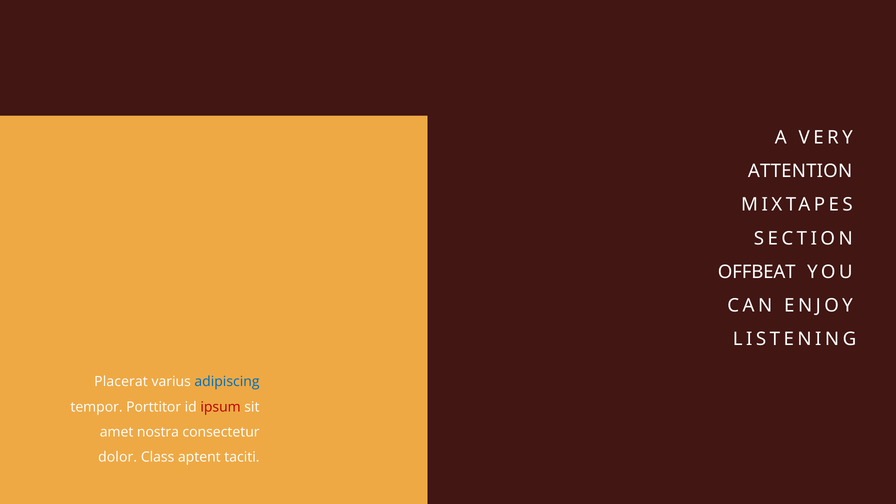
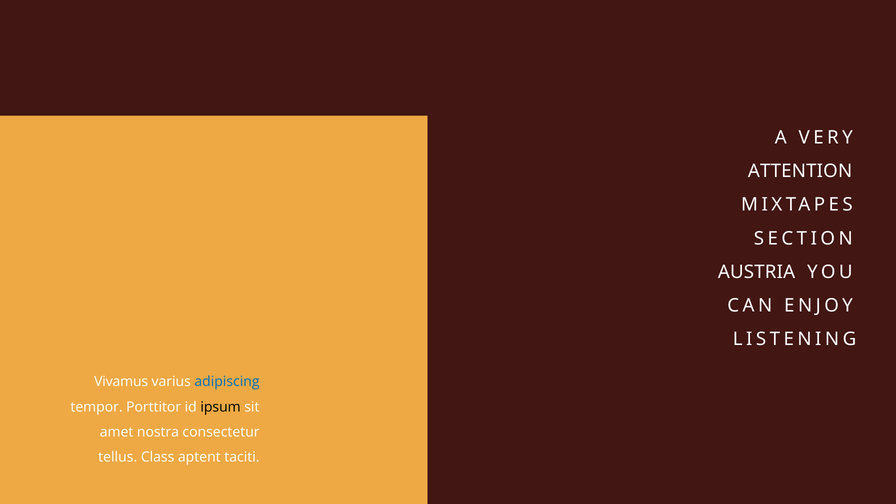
OFFBEAT: OFFBEAT -> AUSTRIA
Placerat: Placerat -> Vivamus
ipsum colour: red -> black
dolor: dolor -> tellus
